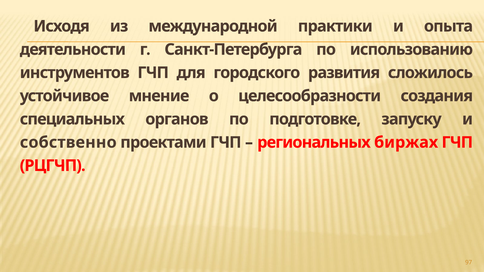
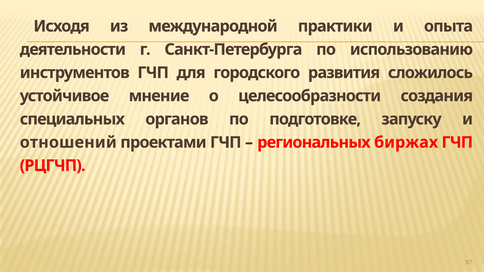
собственно: собственно -> отношений
